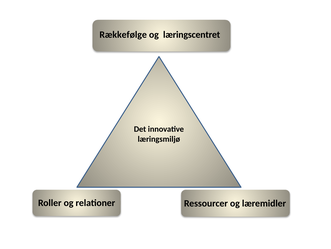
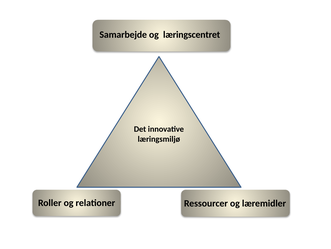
Rækkefølge: Rækkefølge -> Samarbejde
